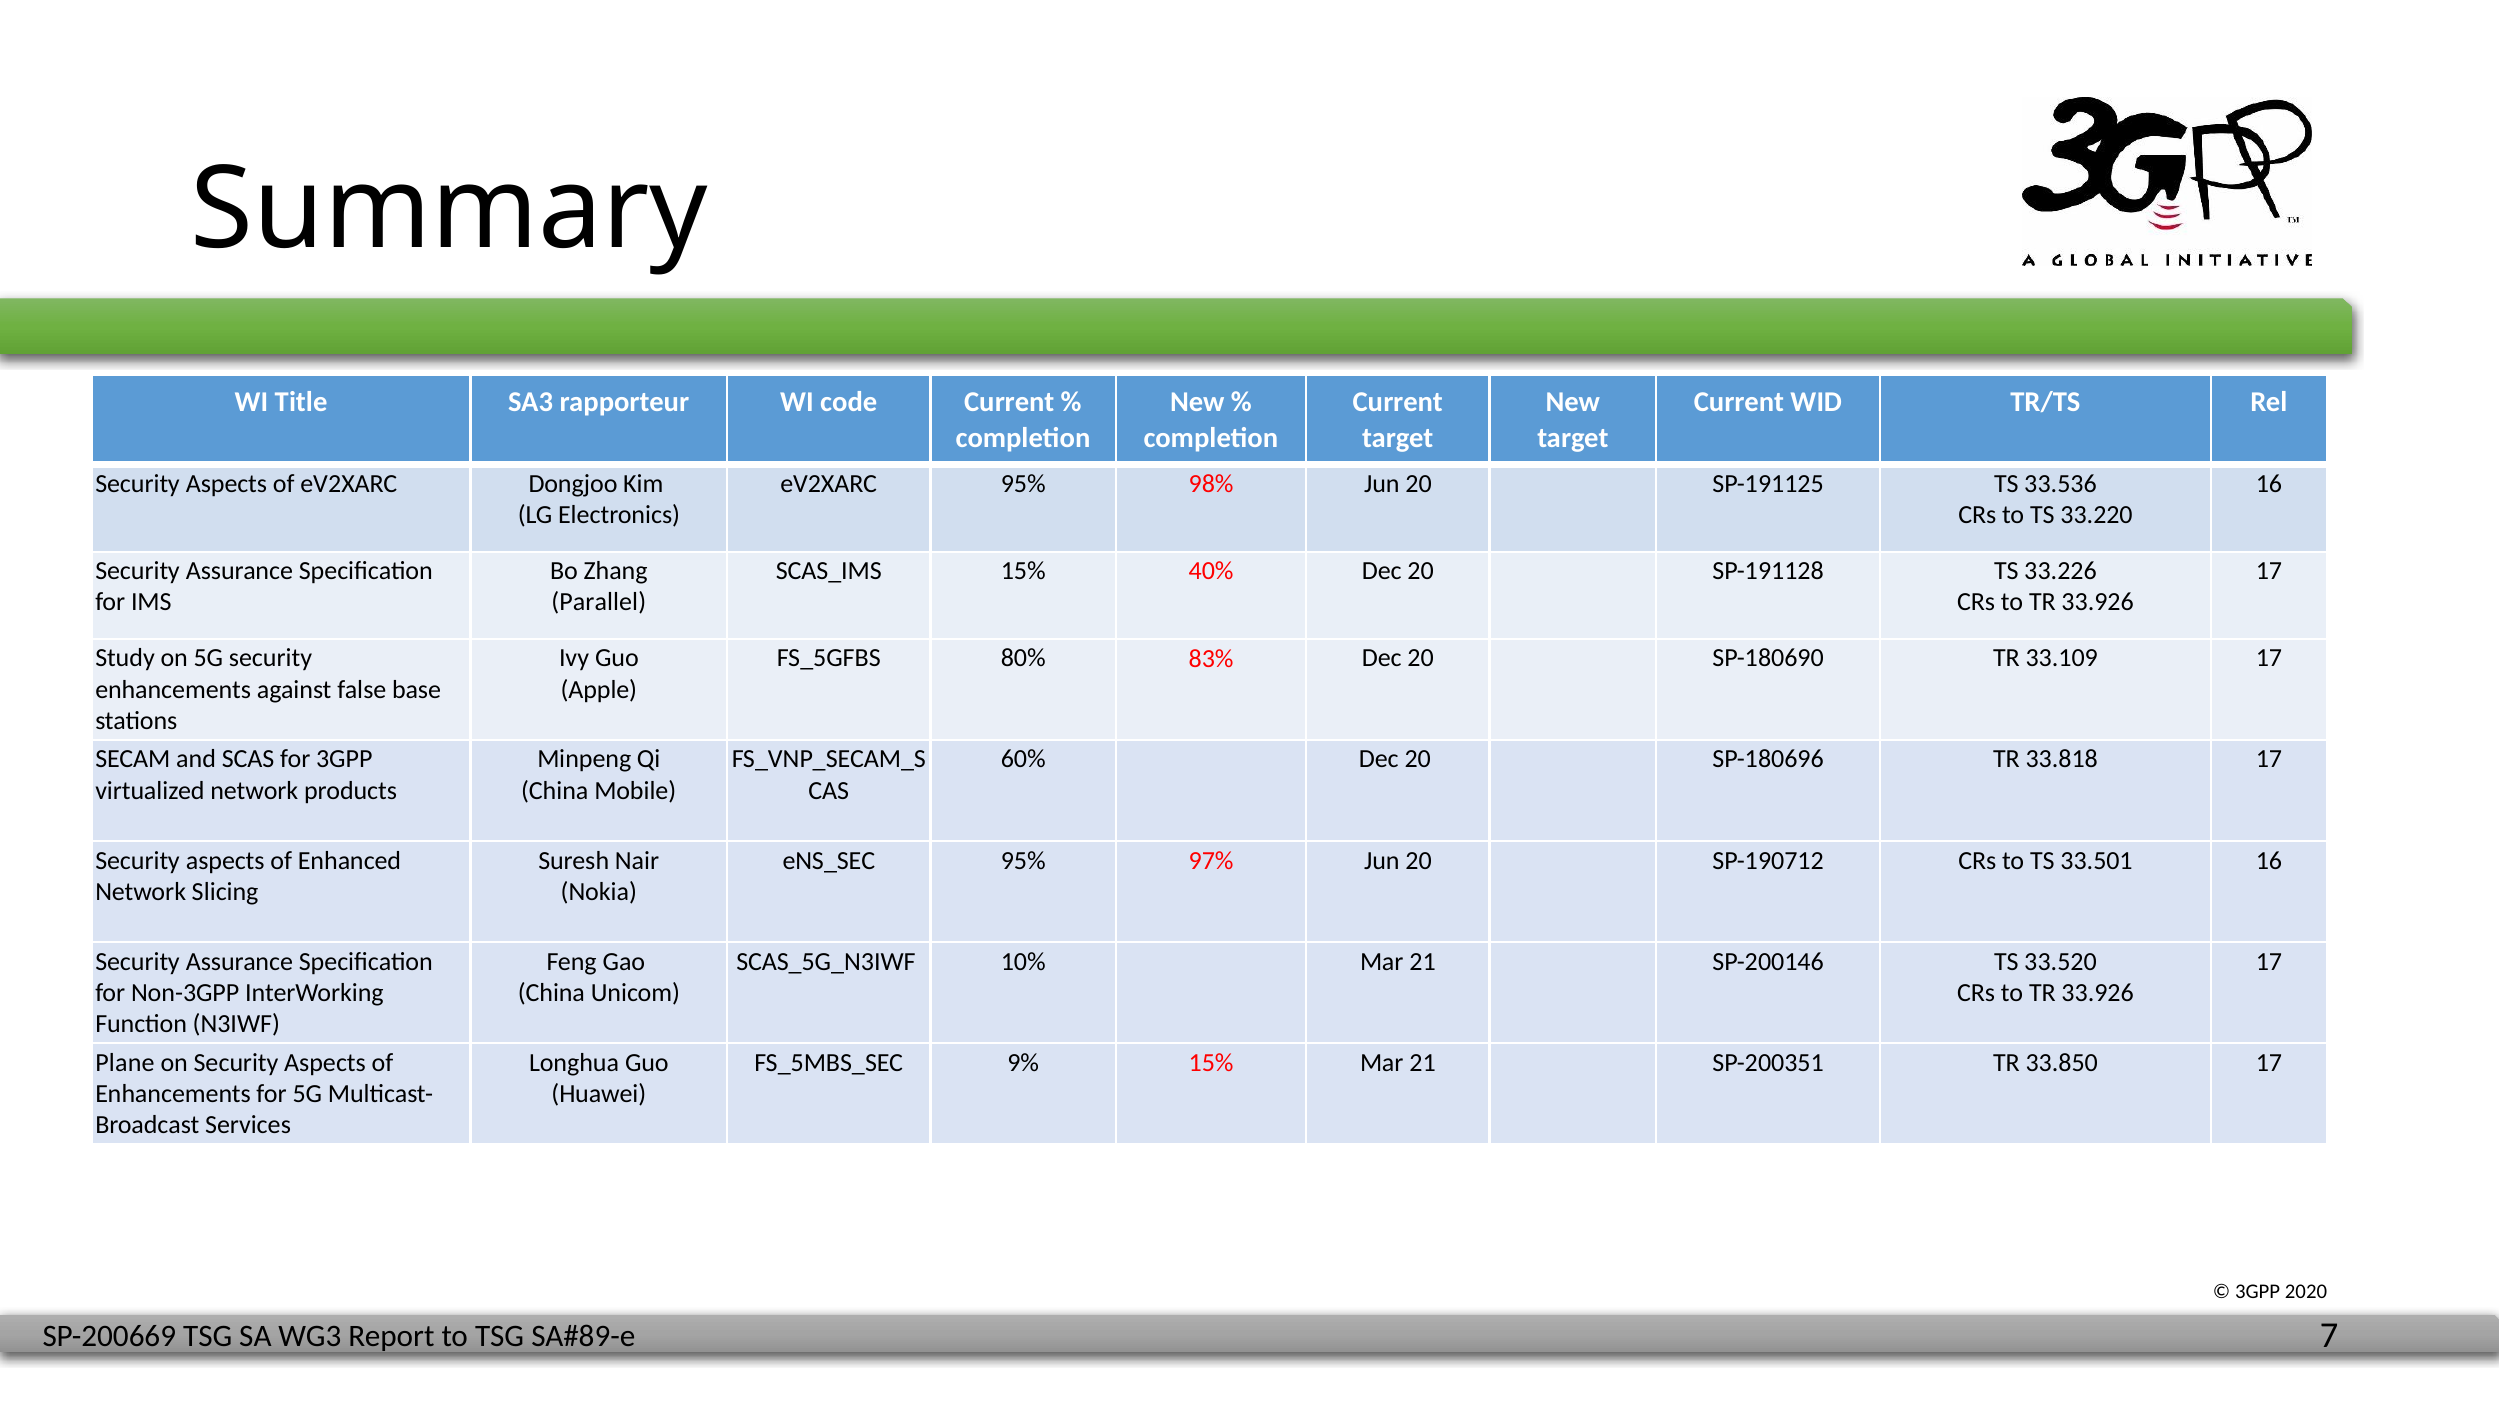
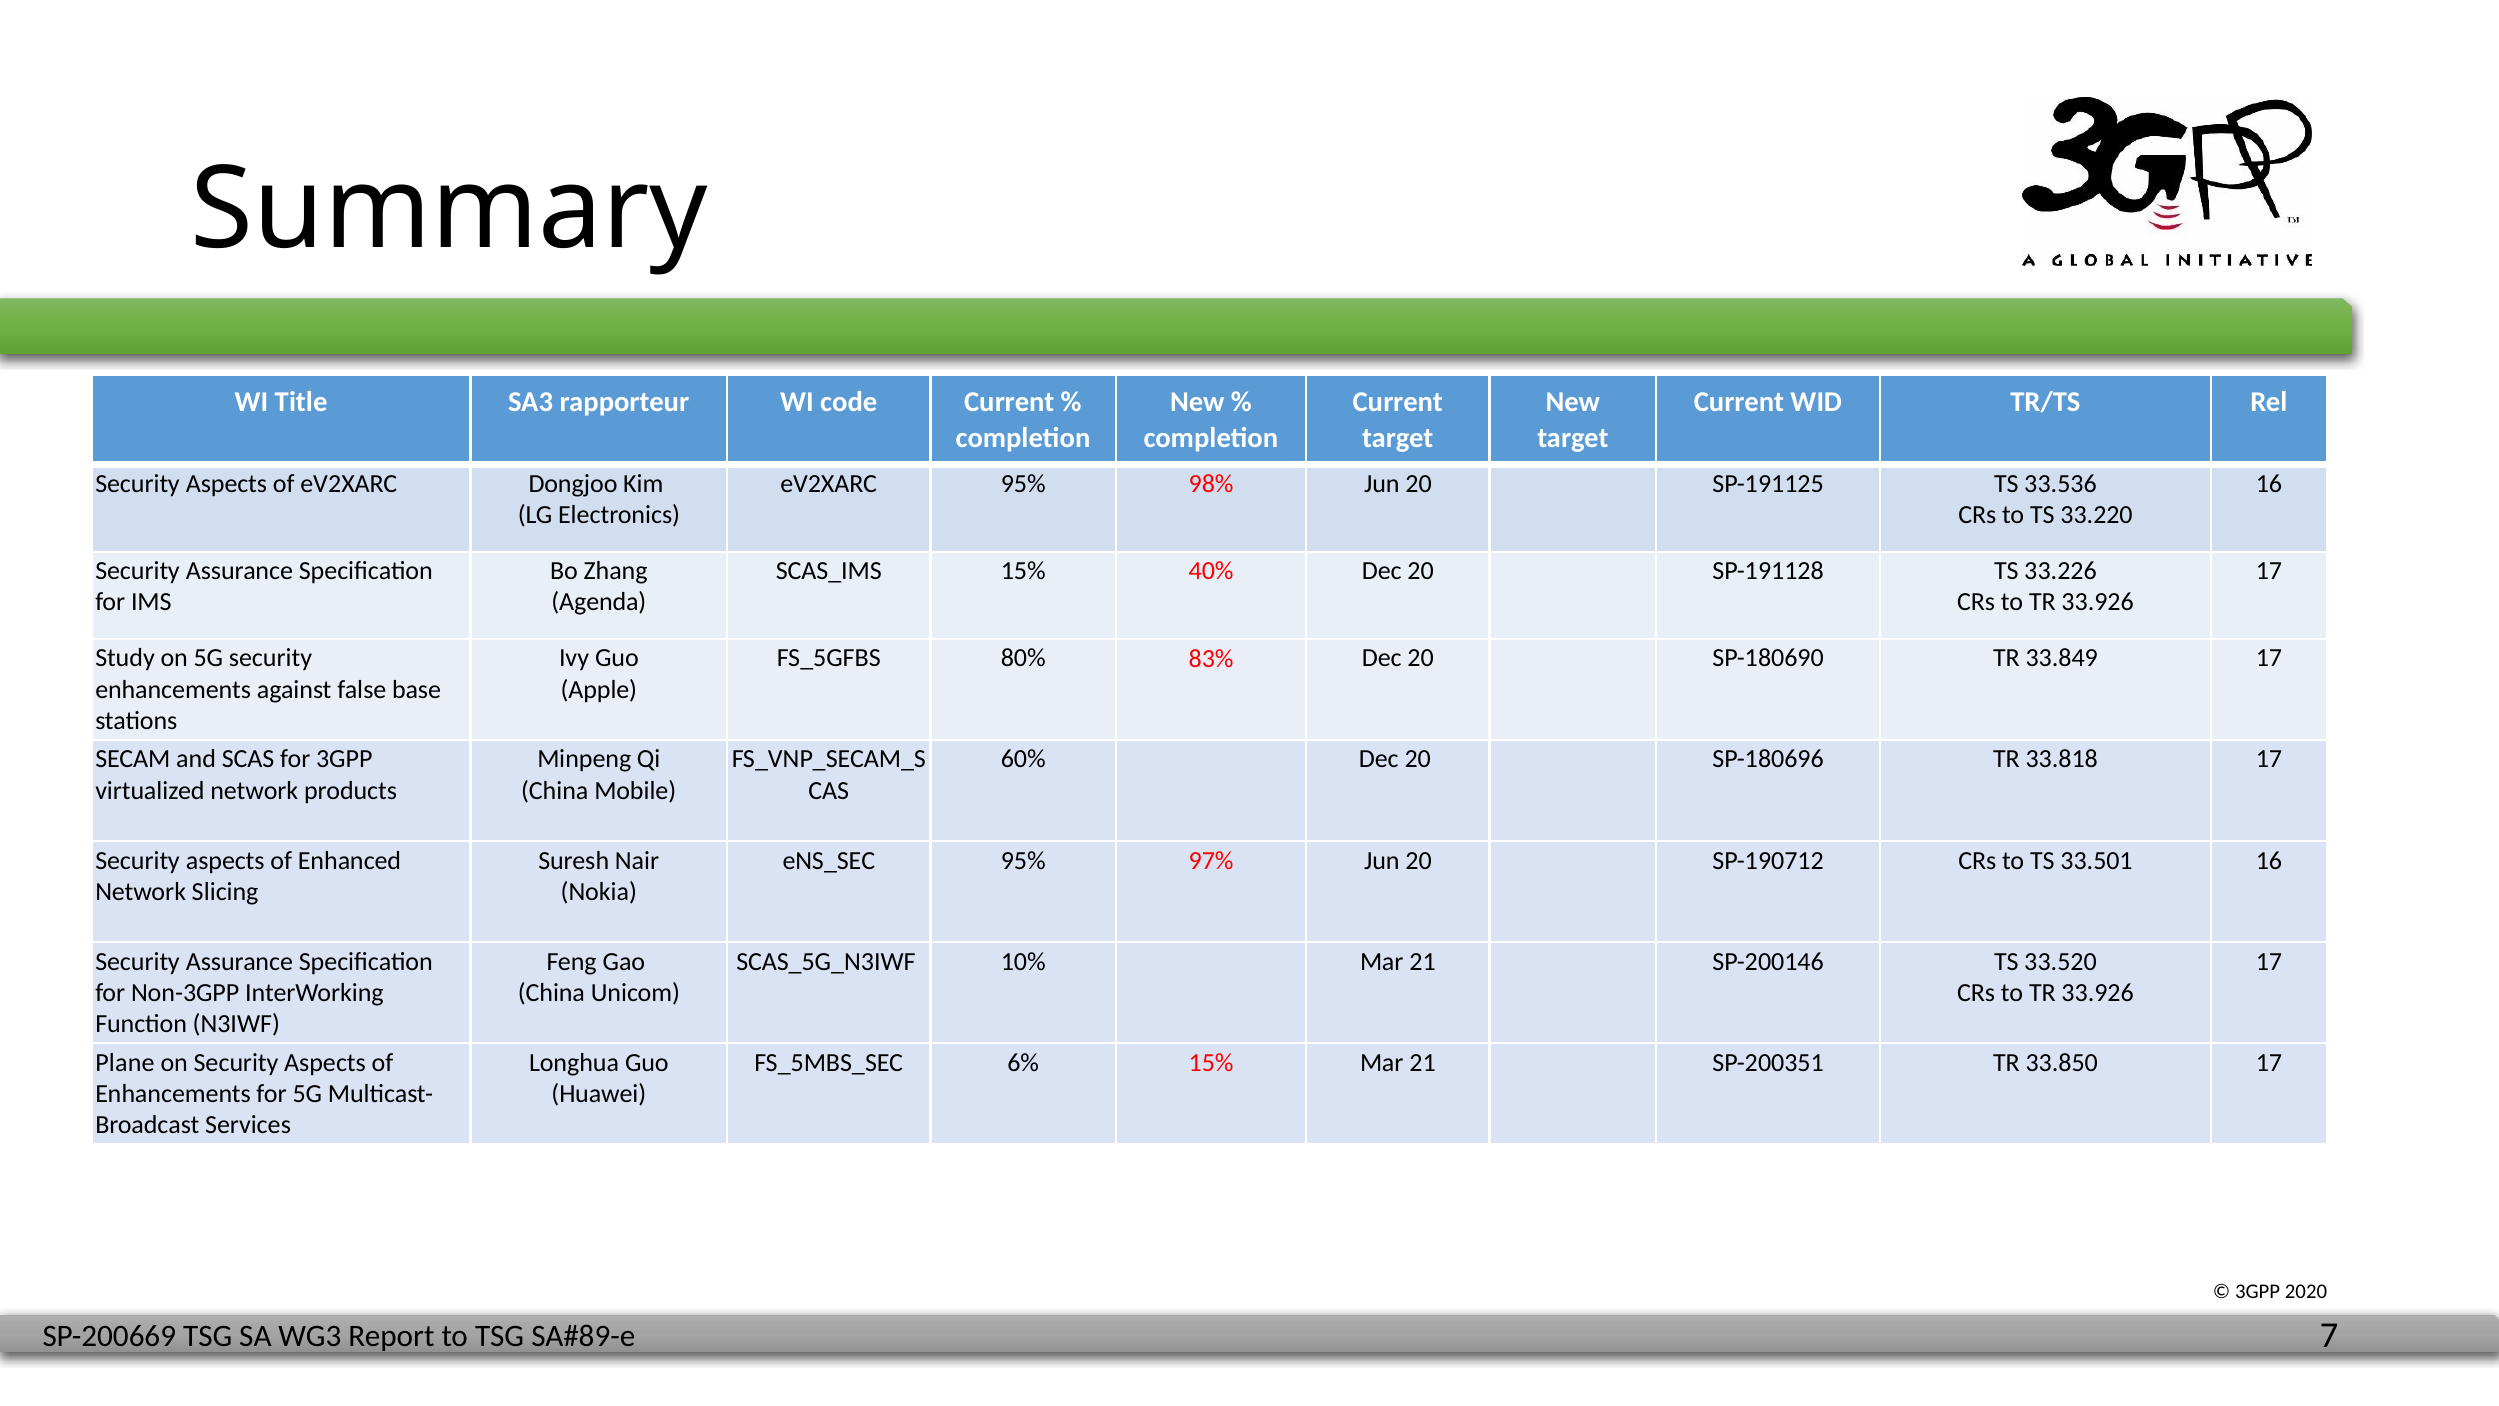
Parallel: Parallel -> Agenda
33.109: 33.109 -> 33.849
9%: 9% -> 6%
